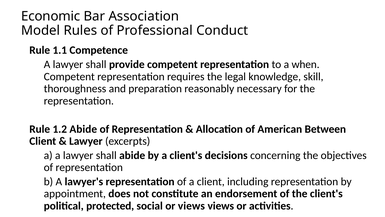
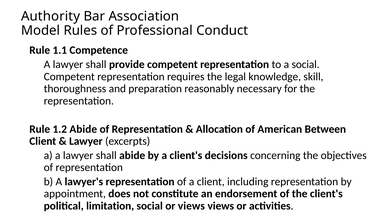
Economic: Economic -> Authority
a when: when -> social
protected: protected -> limitation
